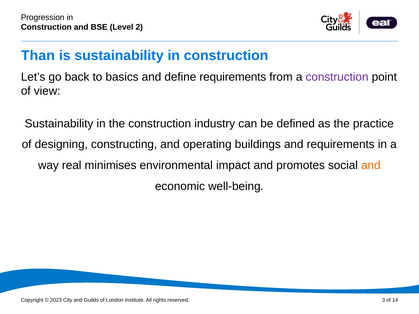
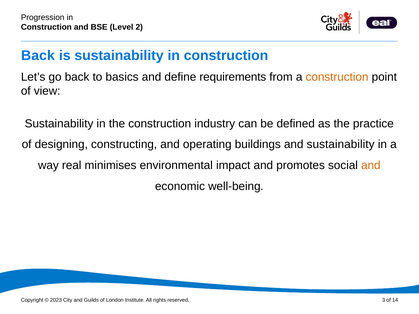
Than at (38, 56): Than -> Back
construction at (337, 77) colour: purple -> orange
and requirements: requirements -> sustainability
